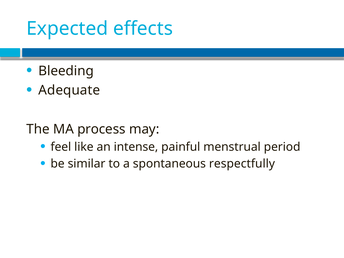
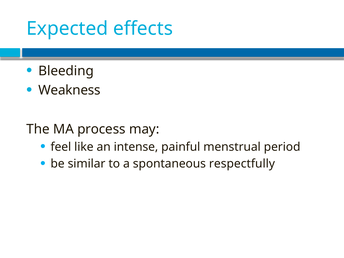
Adequate: Adequate -> Weakness
